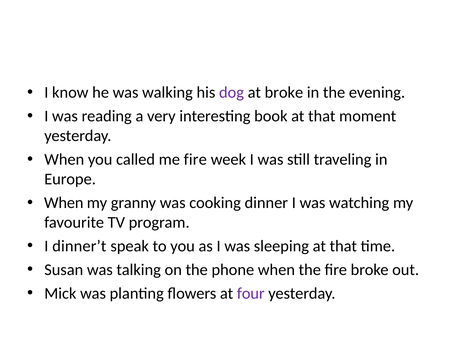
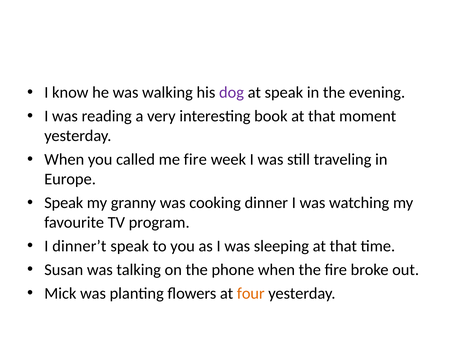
at broke: broke -> speak
When at (64, 203): When -> Speak
four colour: purple -> orange
